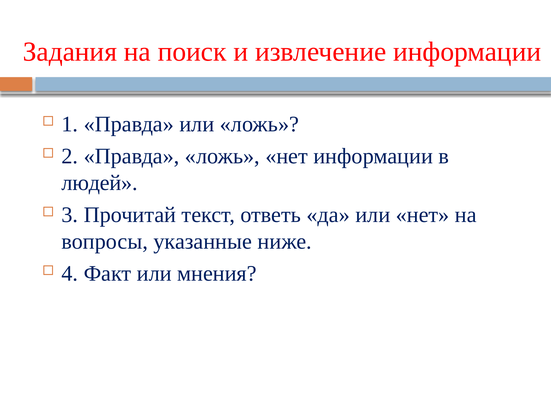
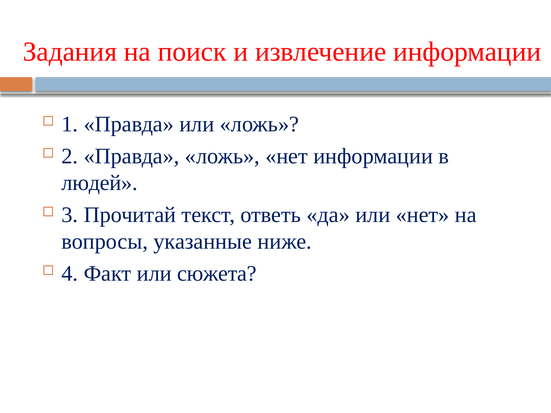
мнения: мнения -> сюжета
